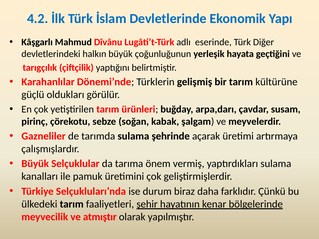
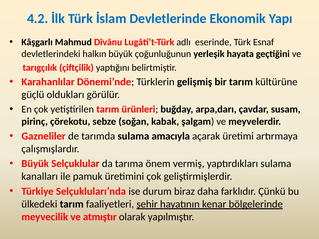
Diğer: Diğer -> Esnaf
şehrinde: şehrinde -> amacıyla
